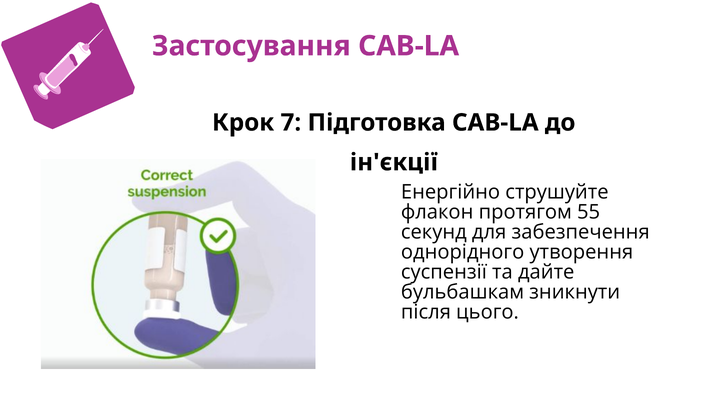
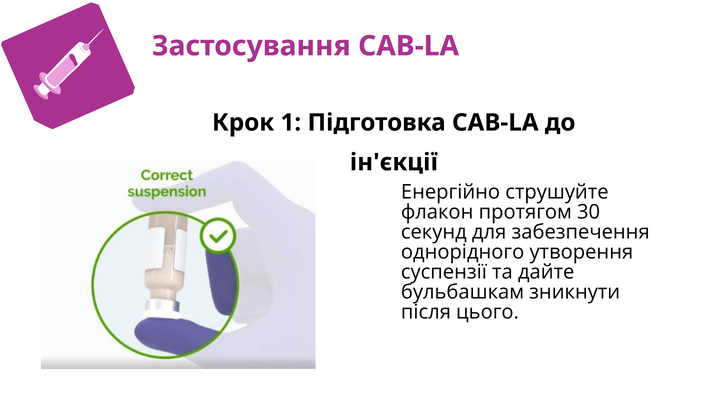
7: 7 -> 1
55: 55 -> 30
